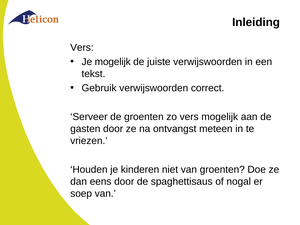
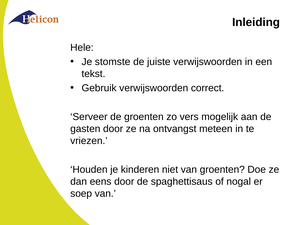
Vers at (82, 47): Vers -> Hele
Je mogelijk: mogelijk -> stomste
